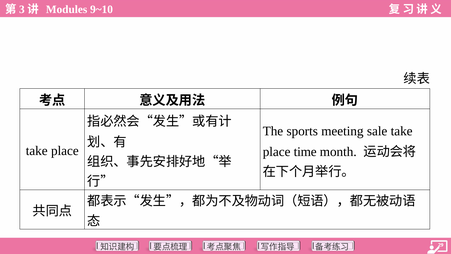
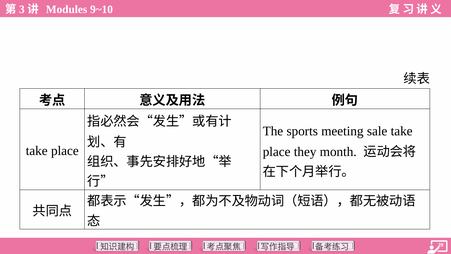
time: time -> they
